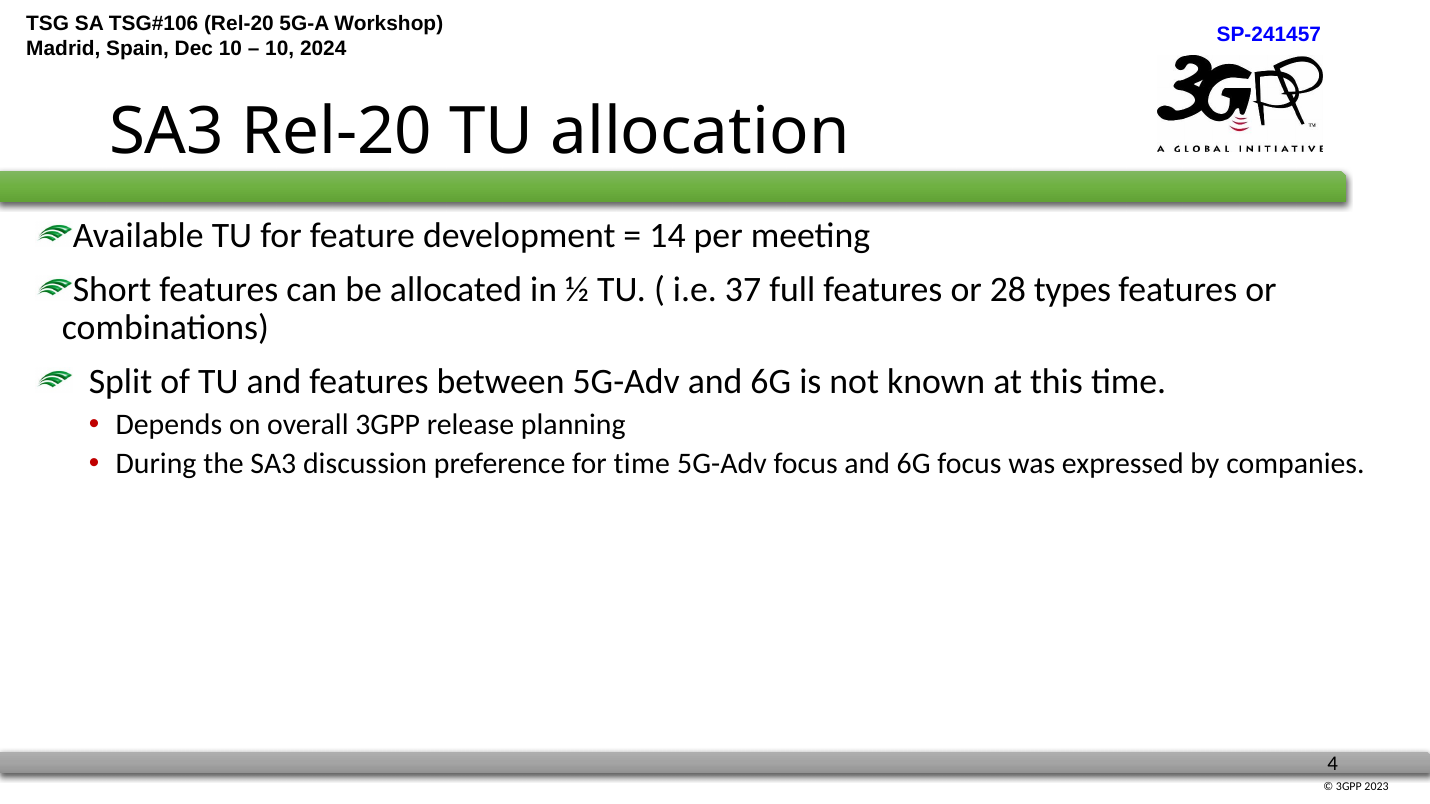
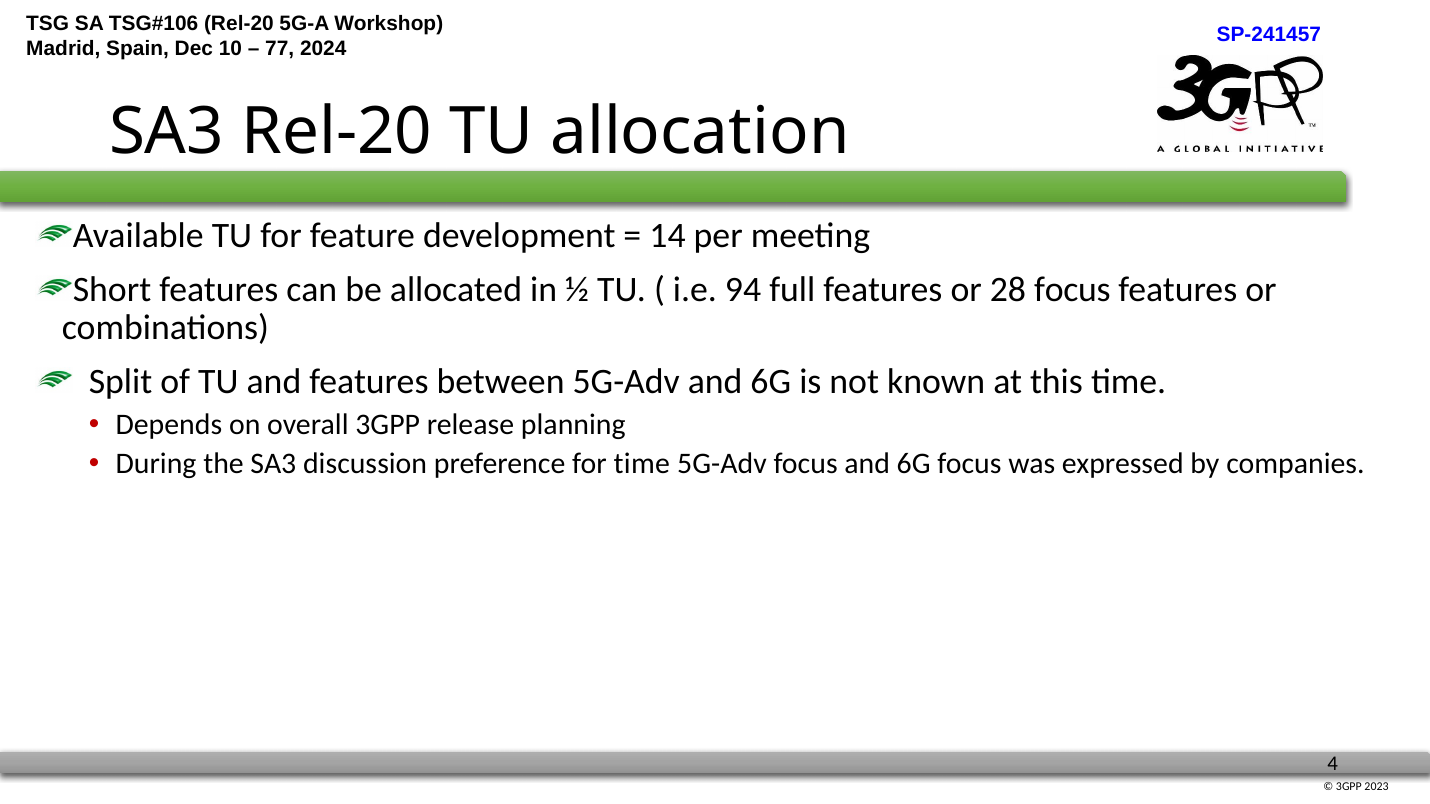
10 at (280, 49): 10 -> 77
37: 37 -> 94
28 types: types -> focus
